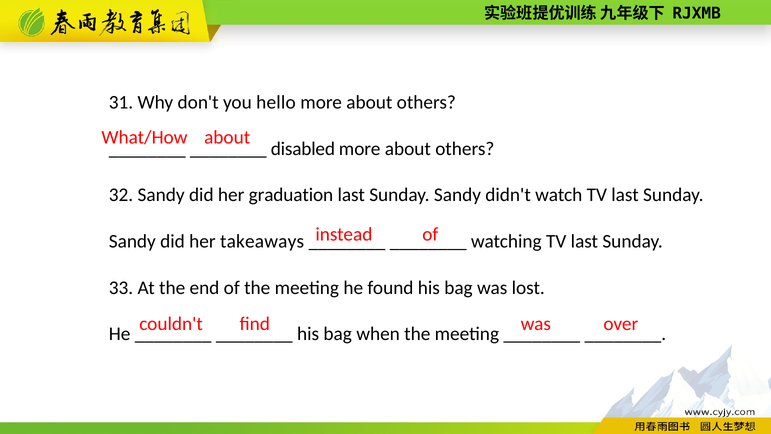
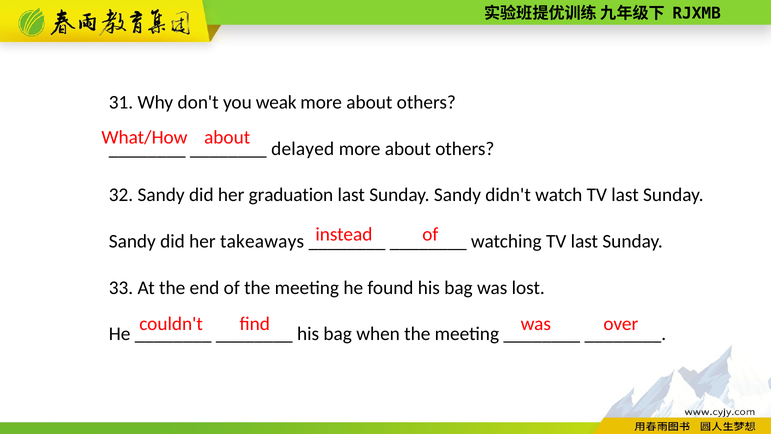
hello: hello -> weak
disabled: disabled -> delayed
